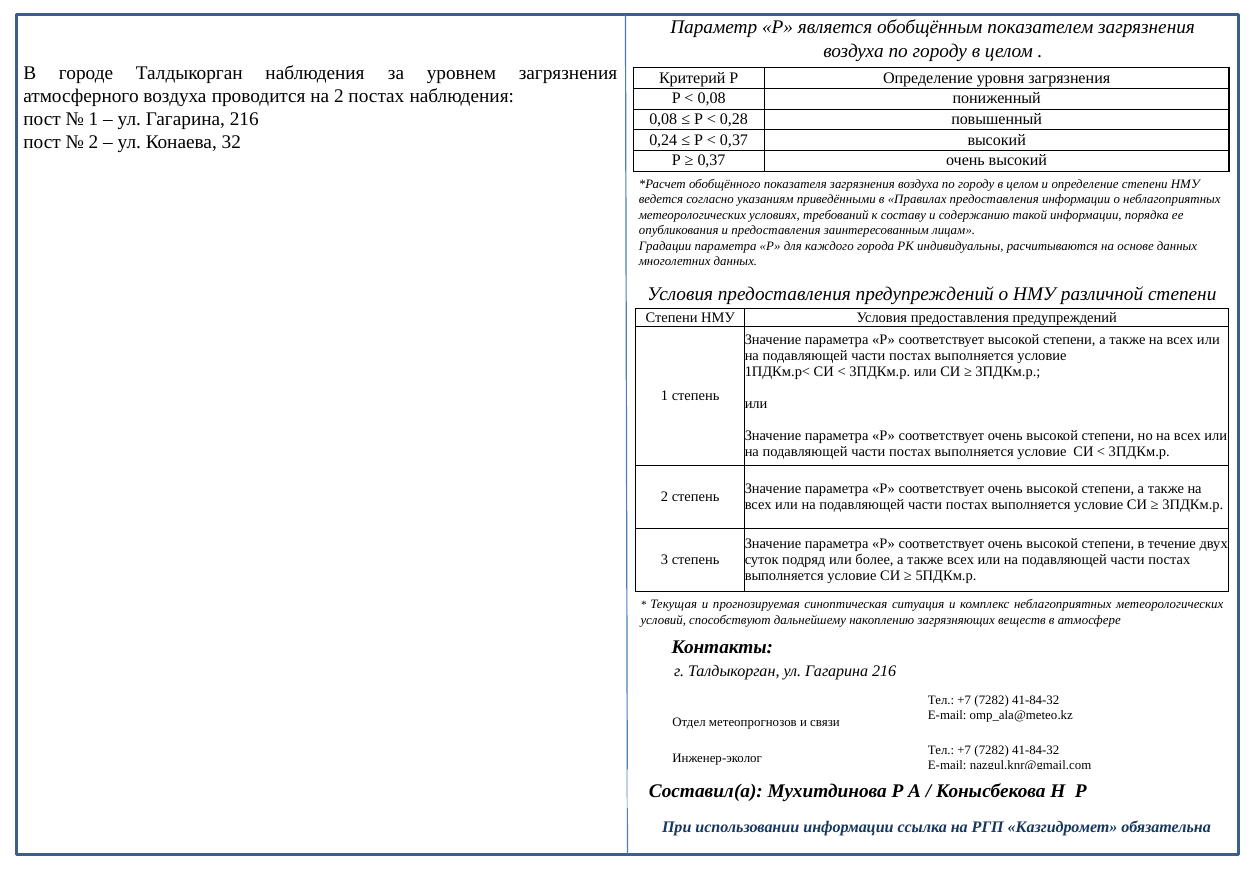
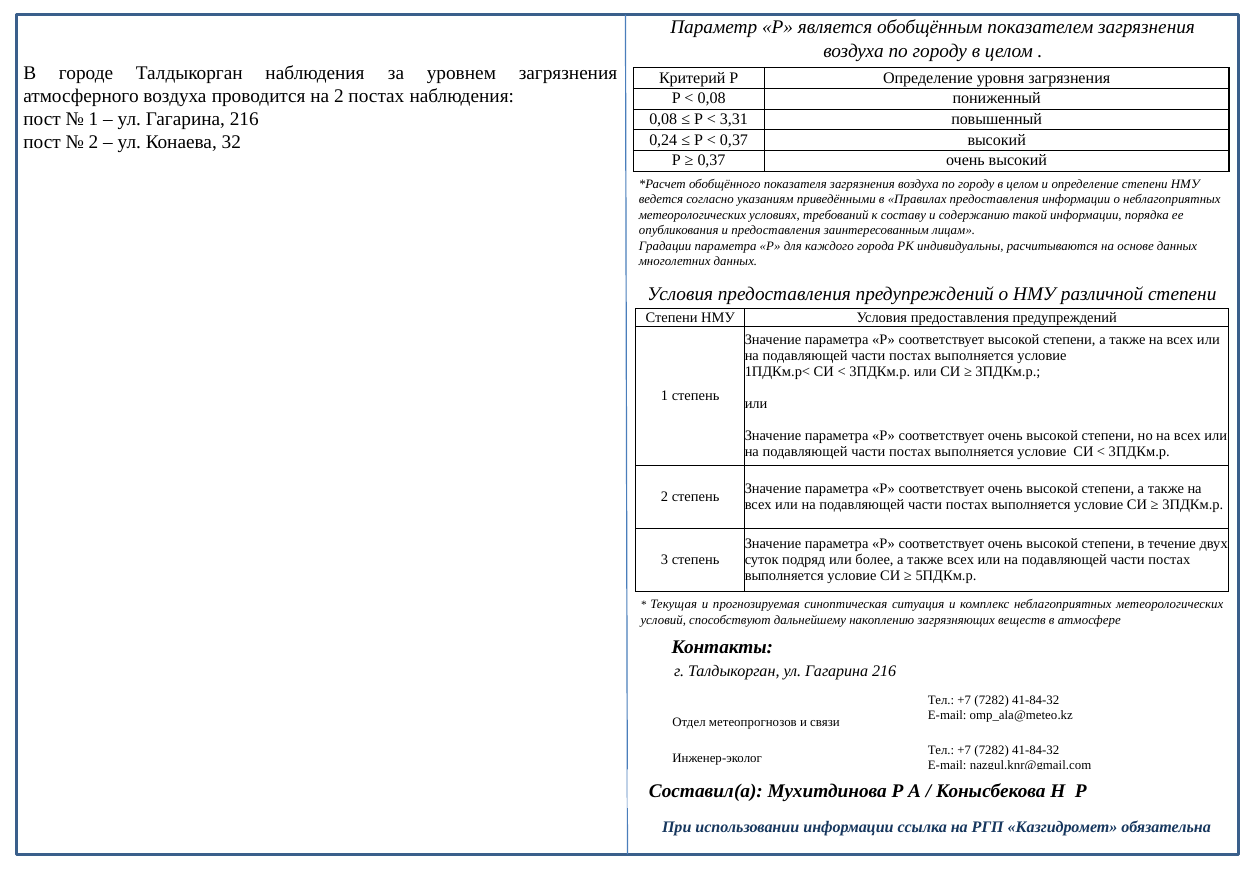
0,28: 0,28 -> 3,31
